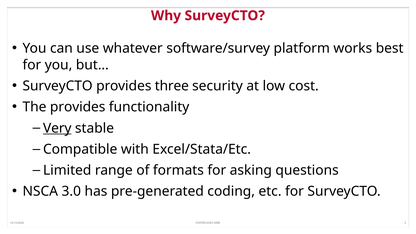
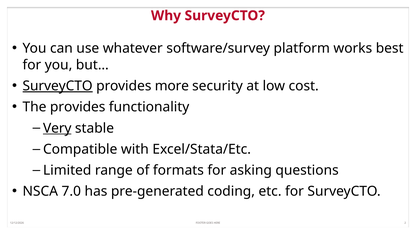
SurveyCTO at (58, 86) underline: none -> present
three: three -> more
3.0: 3.0 -> 7.0
